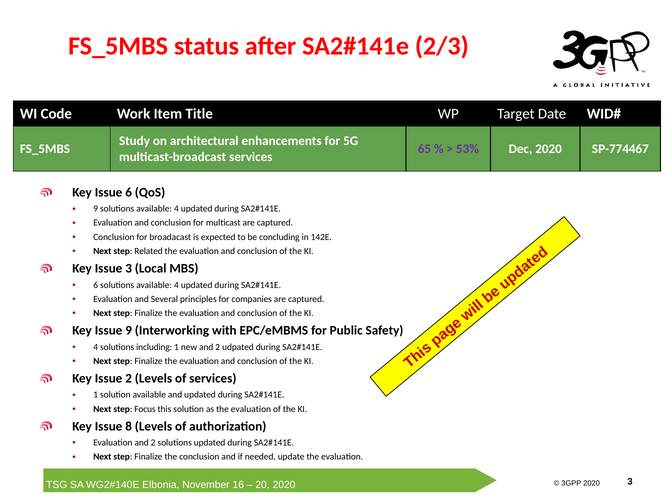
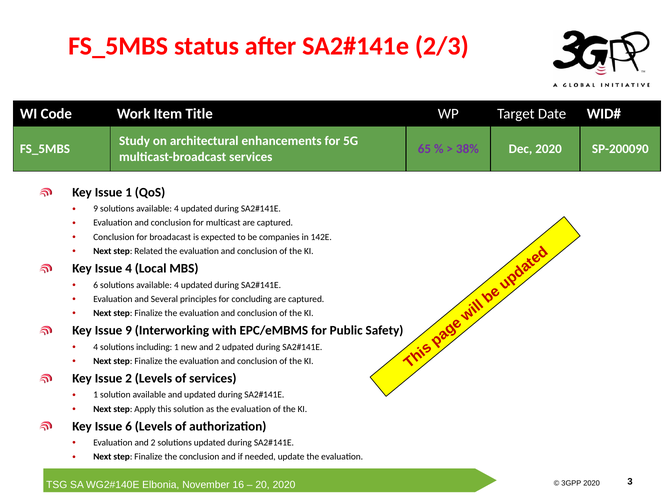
53%: 53% -> 38%
SP-774467: SP-774467 -> SP-200090
Issue 6: 6 -> 1
concluding: concluding -> companies
Issue 3: 3 -> 4
companies: companies -> concluding
Focus: Focus -> Apply
Issue 8: 8 -> 6
